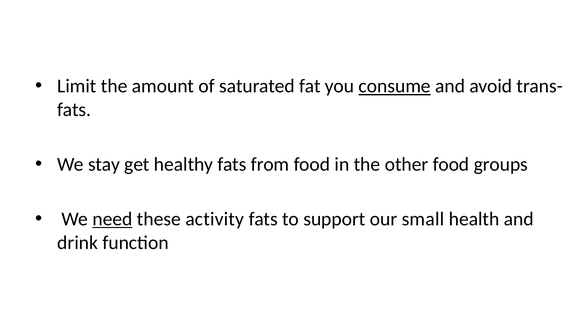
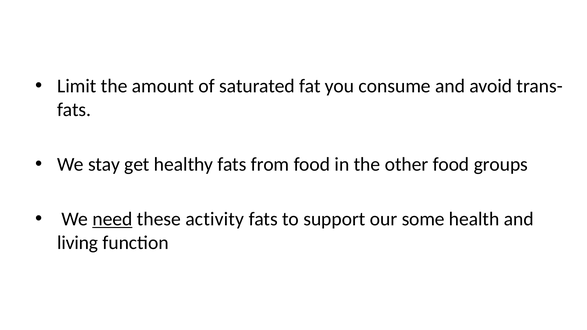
consume underline: present -> none
small: small -> some
drink: drink -> living
